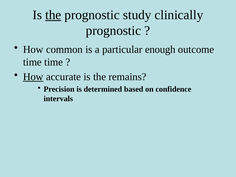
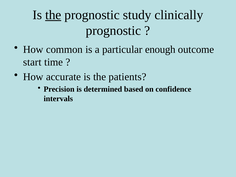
time at (32, 62): time -> start
How at (33, 77) underline: present -> none
remains: remains -> patients
